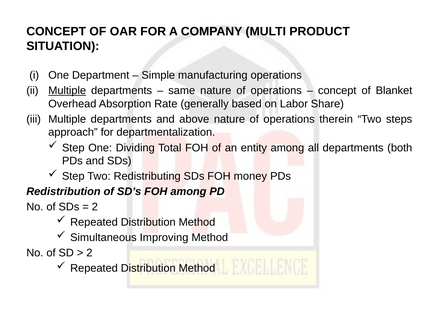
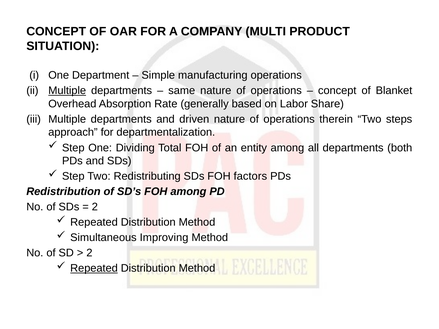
above: above -> driven
money: money -> factors
Repeated at (94, 269) underline: none -> present
